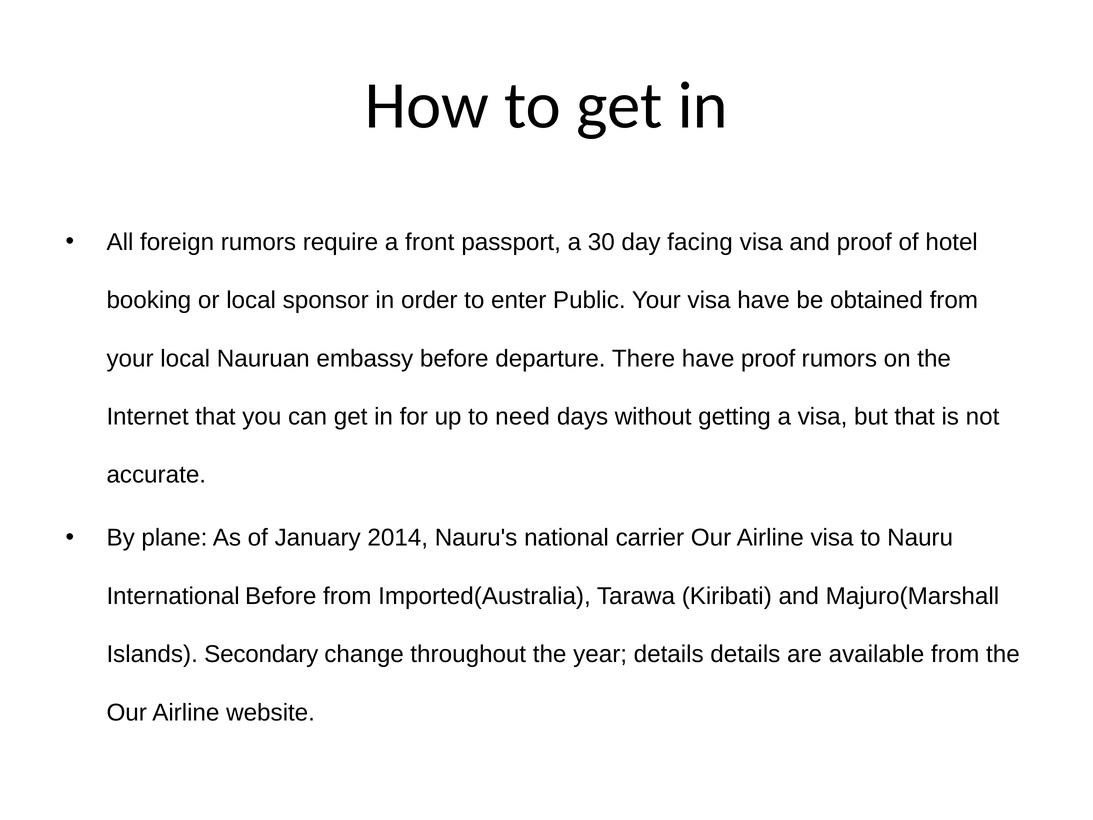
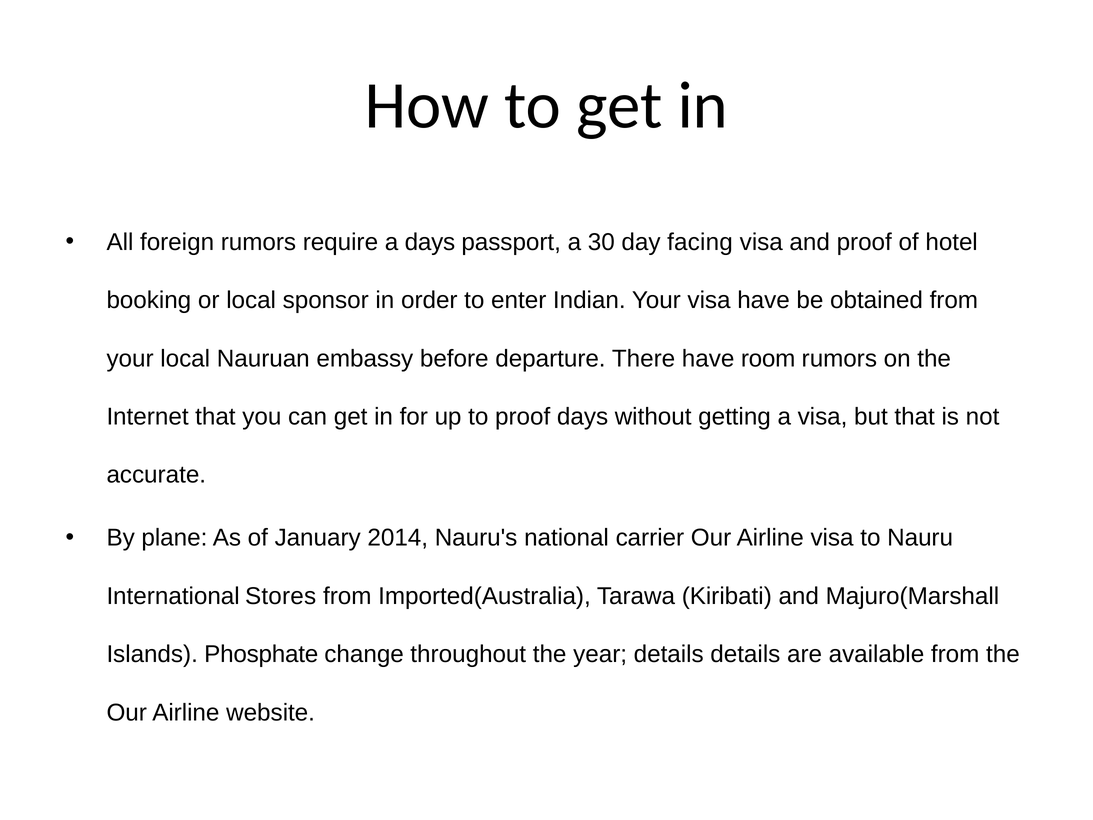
a front: front -> days
Public: Public -> Indian
have proof: proof -> room
to need: need -> proof
International Before: Before -> Stores
Secondary: Secondary -> Phosphate
